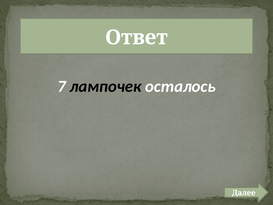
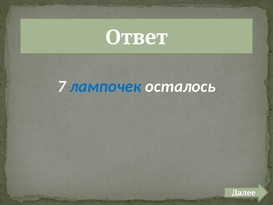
лампочек colour: black -> blue
